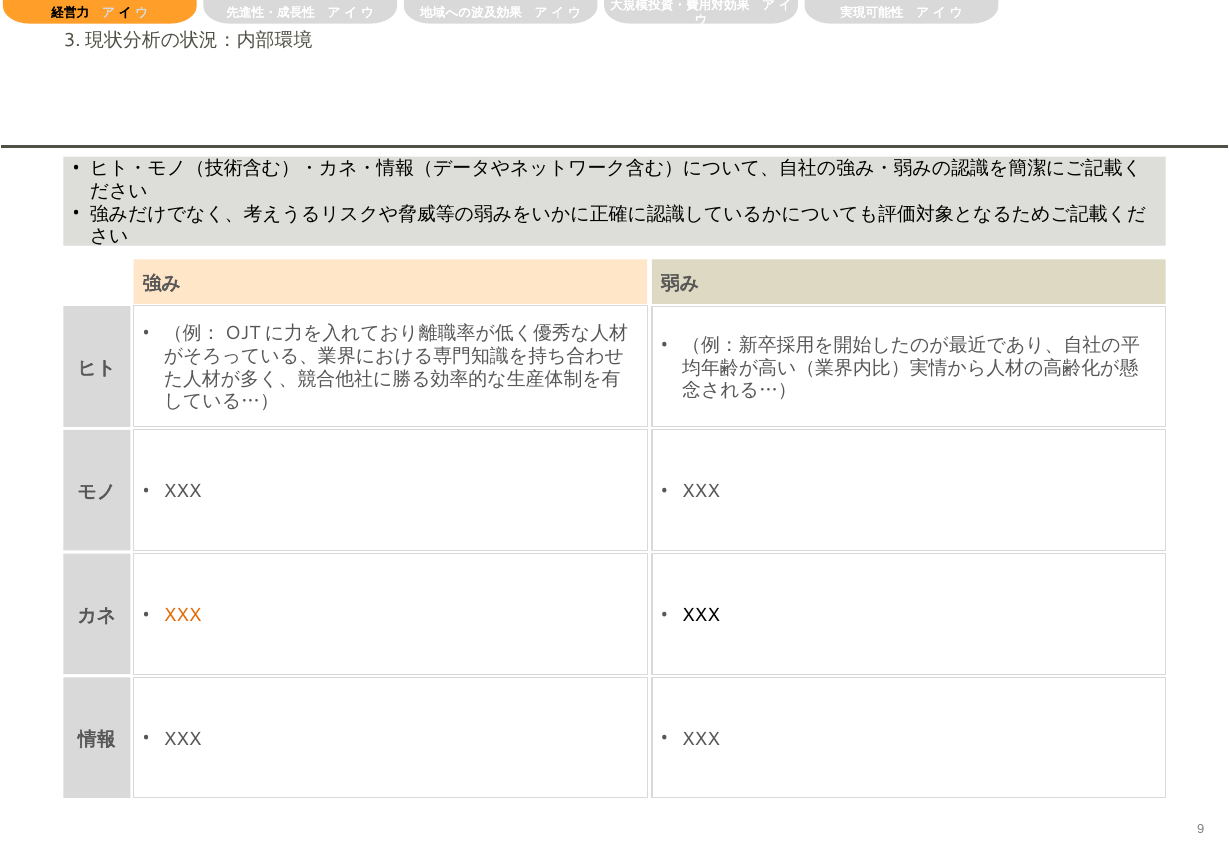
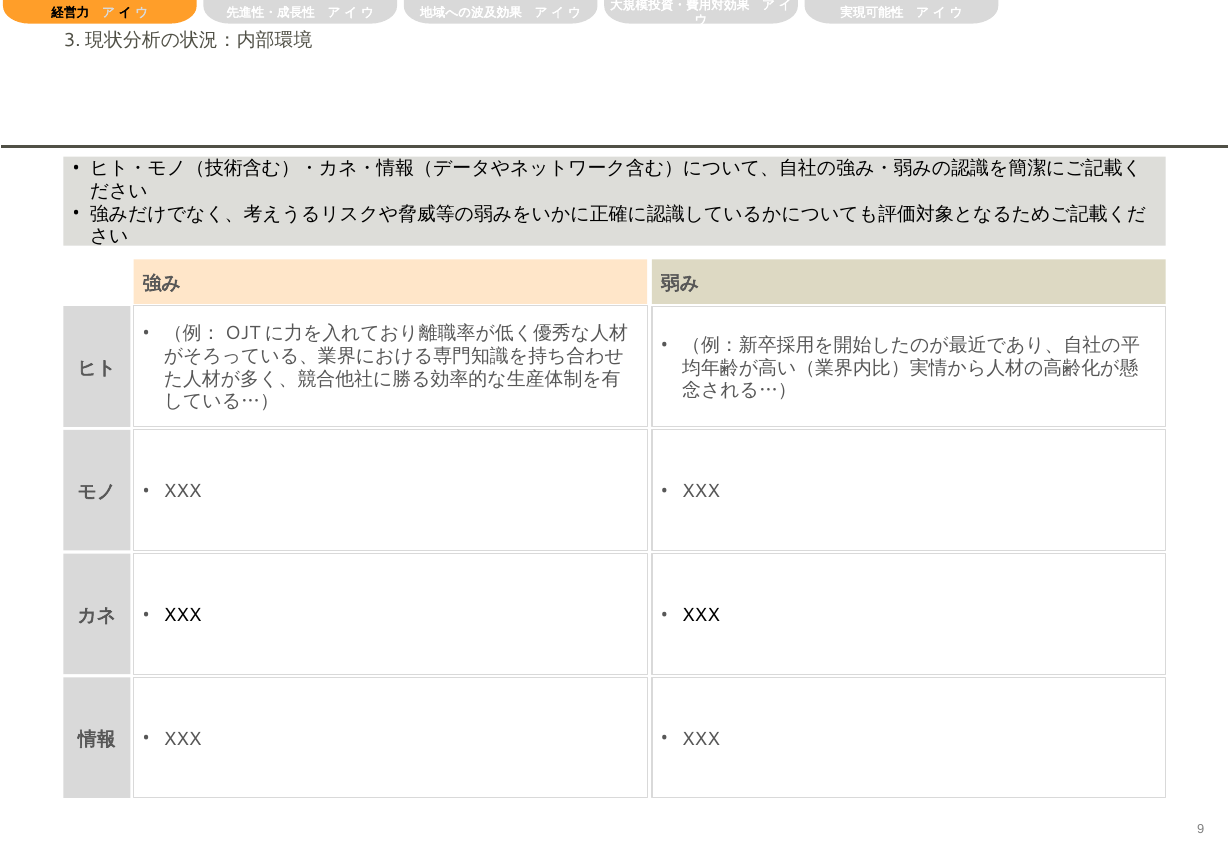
XXX at (183, 615) colour: orange -> black
